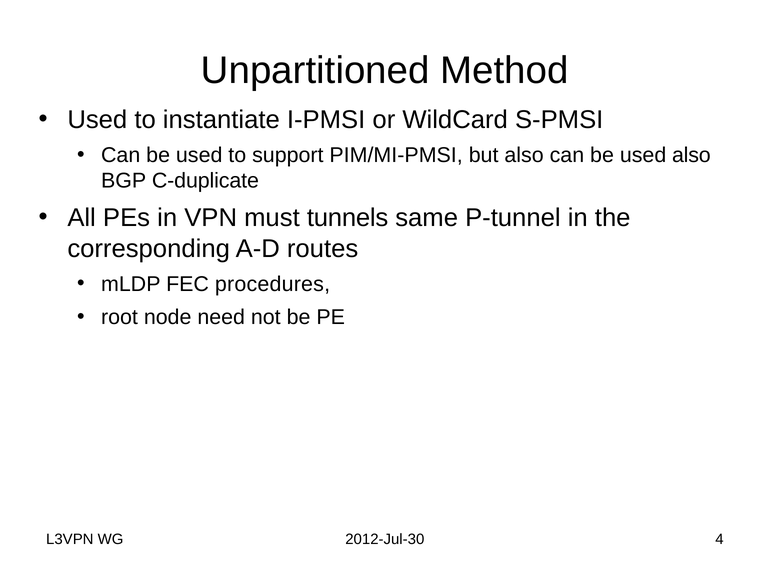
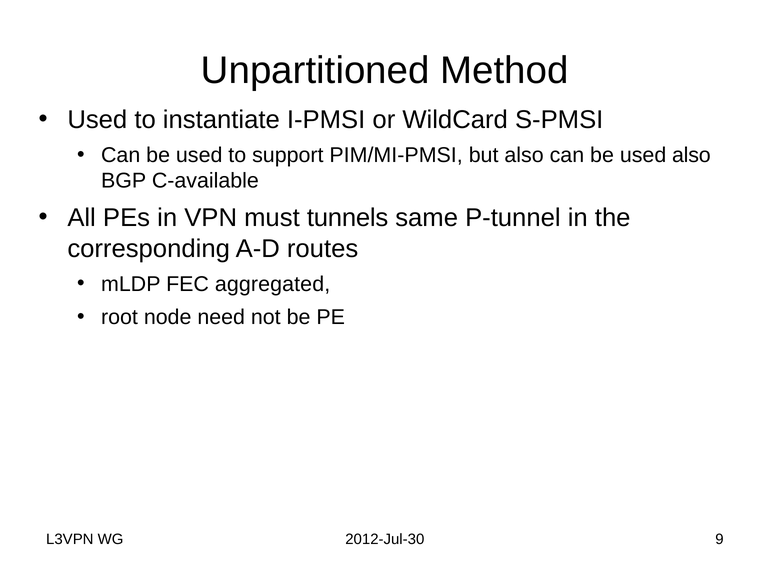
C-duplicate: C-duplicate -> C-available
procedures: procedures -> aggregated
4: 4 -> 9
